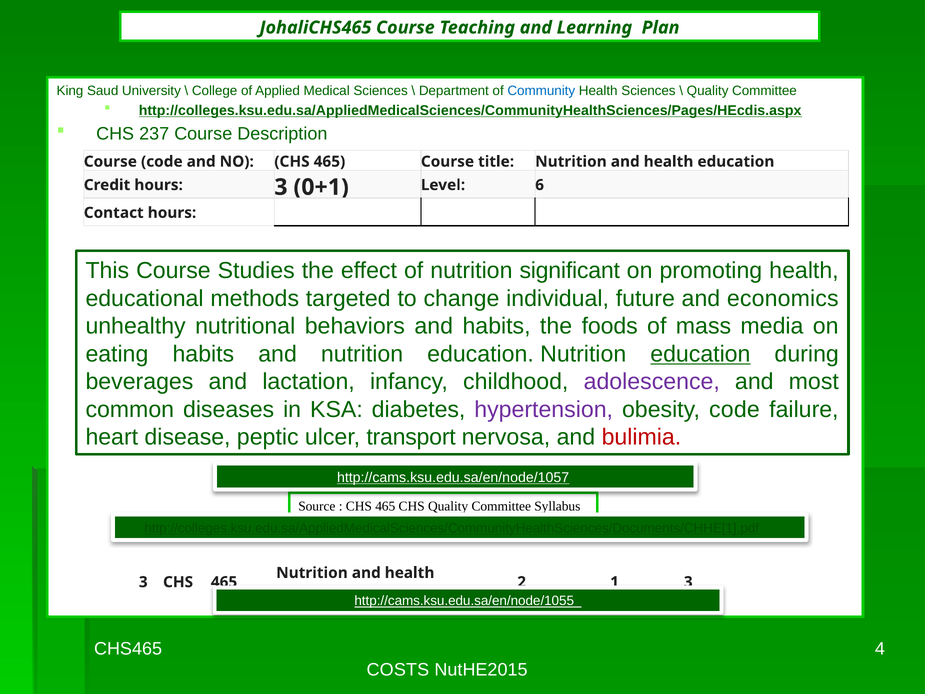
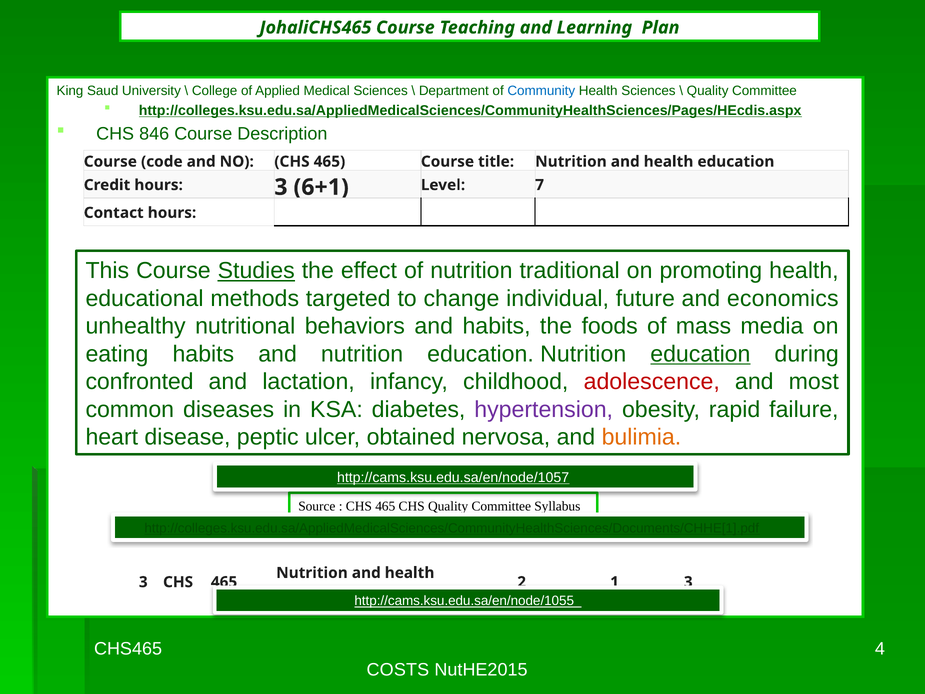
237: 237 -> 846
0+1: 0+1 -> 6+1
6: 6 -> 7
Studies underline: none -> present
significant: significant -> traditional
beverages: beverages -> confronted
adolescence colour: purple -> red
obesity code: code -> rapid
transport: transport -> obtained
bulimia colour: red -> orange
